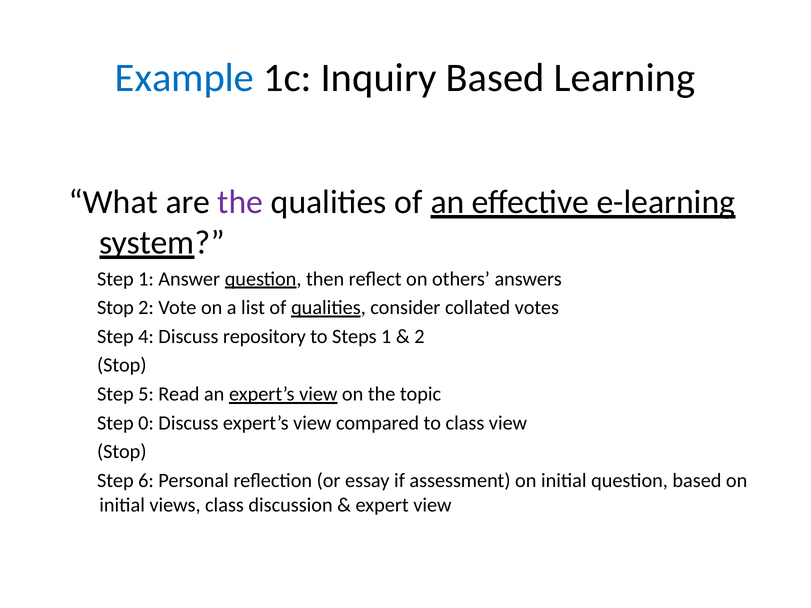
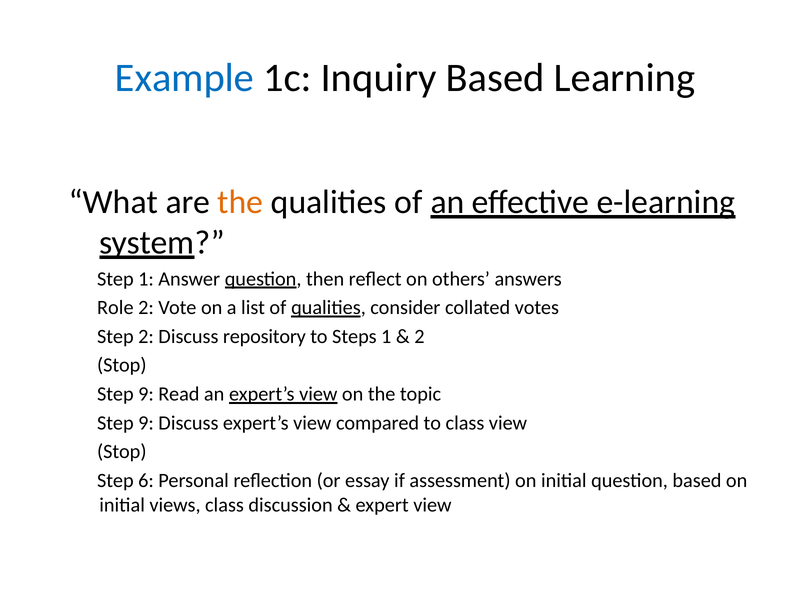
the at (240, 202) colour: purple -> orange
Stop at (115, 308): Stop -> Role
Step 4: 4 -> 2
5 at (146, 394): 5 -> 9
0 at (146, 423): 0 -> 9
